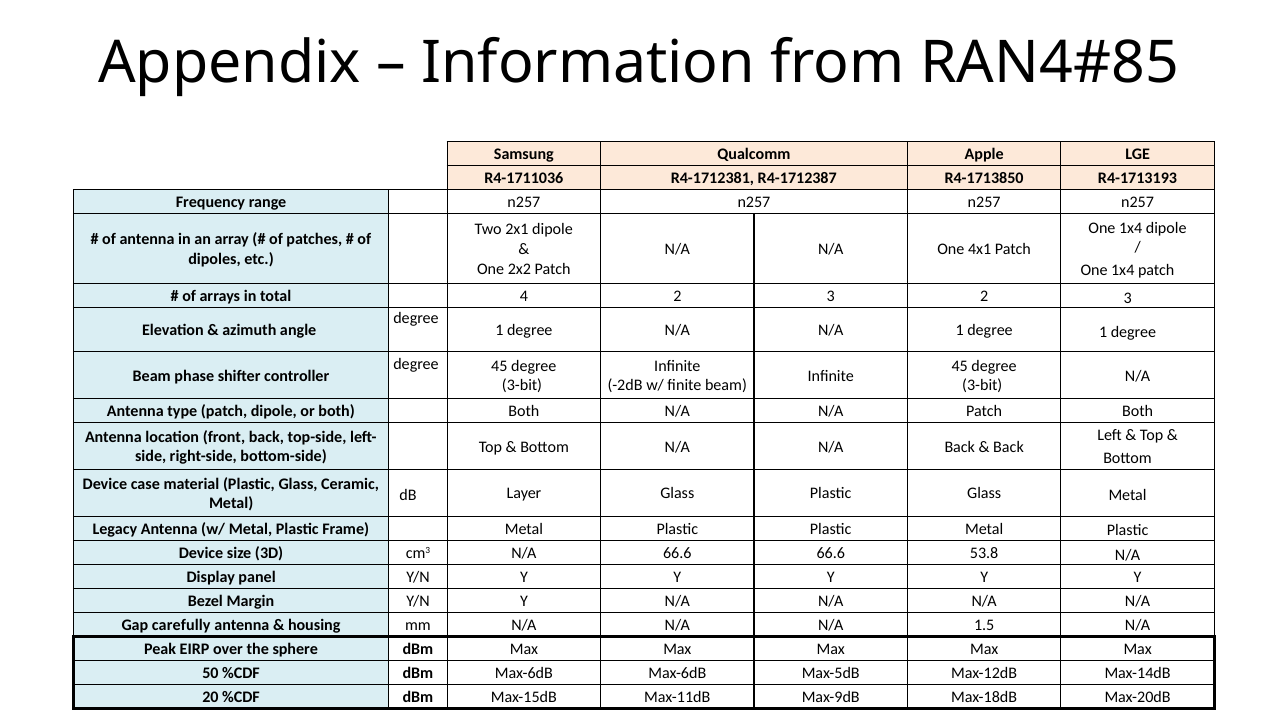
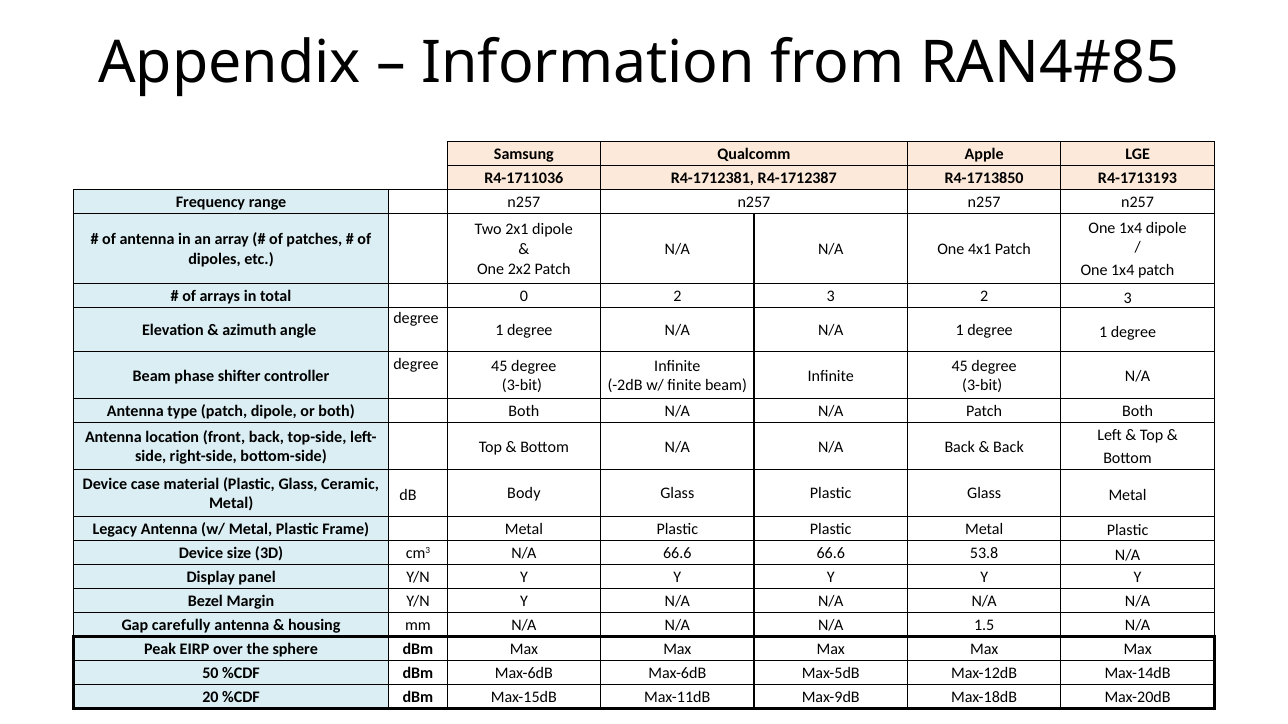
4: 4 -> 0
Layer: Layer -> Body
